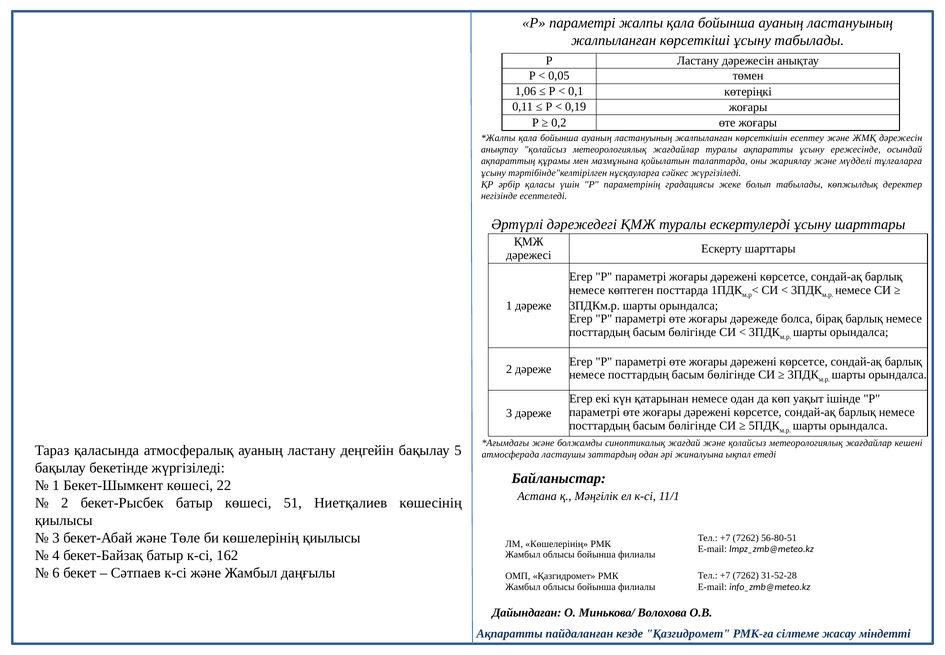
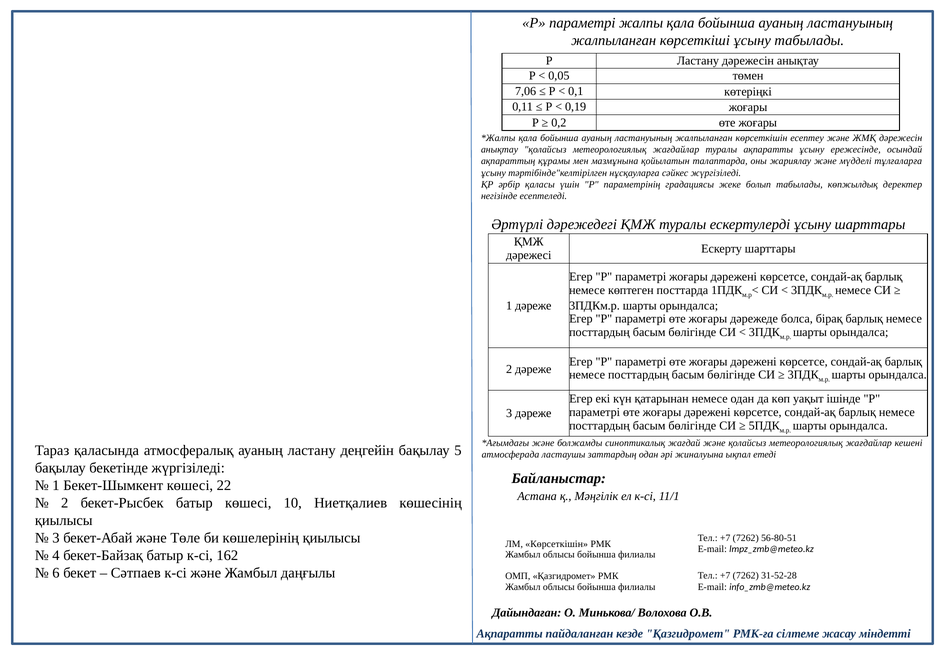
1,06: 1,06 -> 7,06
51: 51 -> 10
ЛМ Көшелерінің: Көшелерінің -> Көрсеткішін
